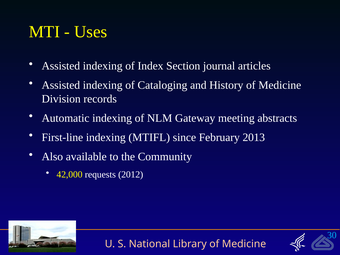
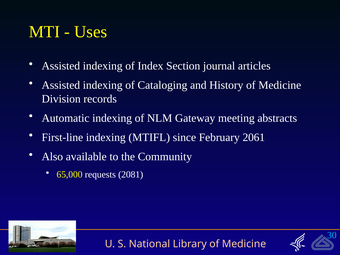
2013: 2013 -> 2061
42,000: 42,000 -> 65,000
2012: 2012 -> 2081
